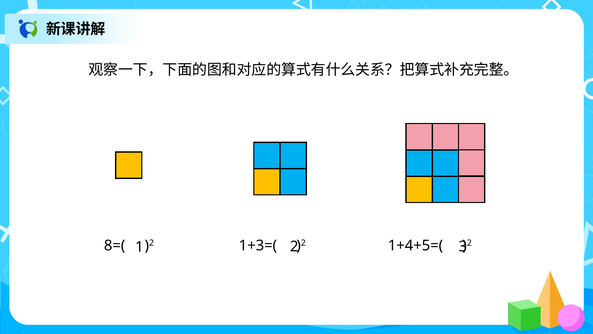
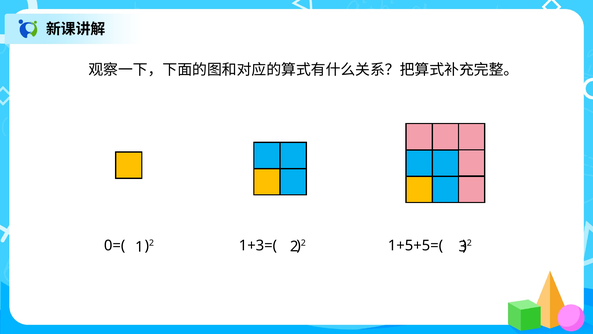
8=(: 8=( -> 0=(
1+4+5=(: 1+4+5=( -> 1+5+5=(
